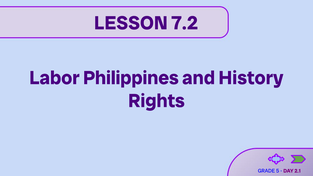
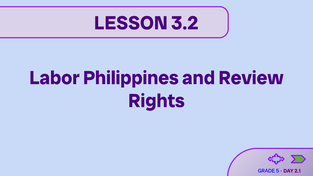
7.2: 7.2 -> 3.2
History: History -> Review
